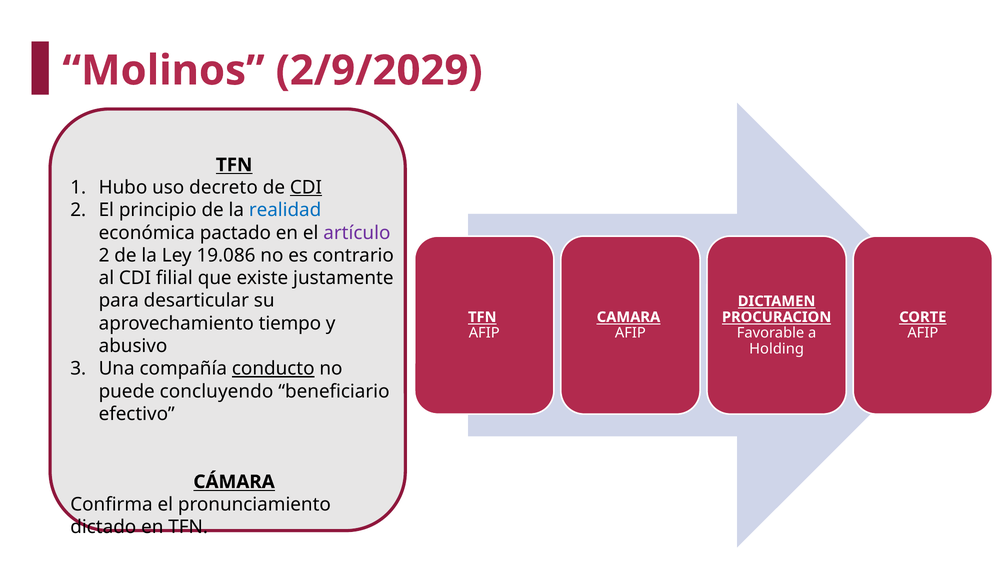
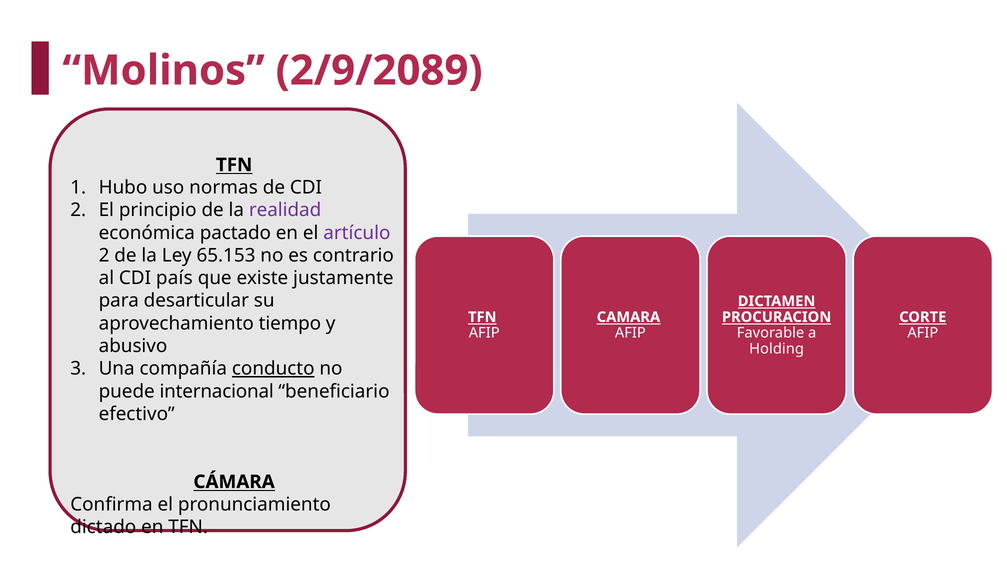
2/9/2029: 2/9/2029 -> 2/9/2089
decreto: decreto -> normas
CDI at (306, 188) underline: present -> none
realidad colour: blue -> purple
19.086: 19.086 -> 65.153
filial: filial -> país
concluyendo: concluyendo -> internacional
